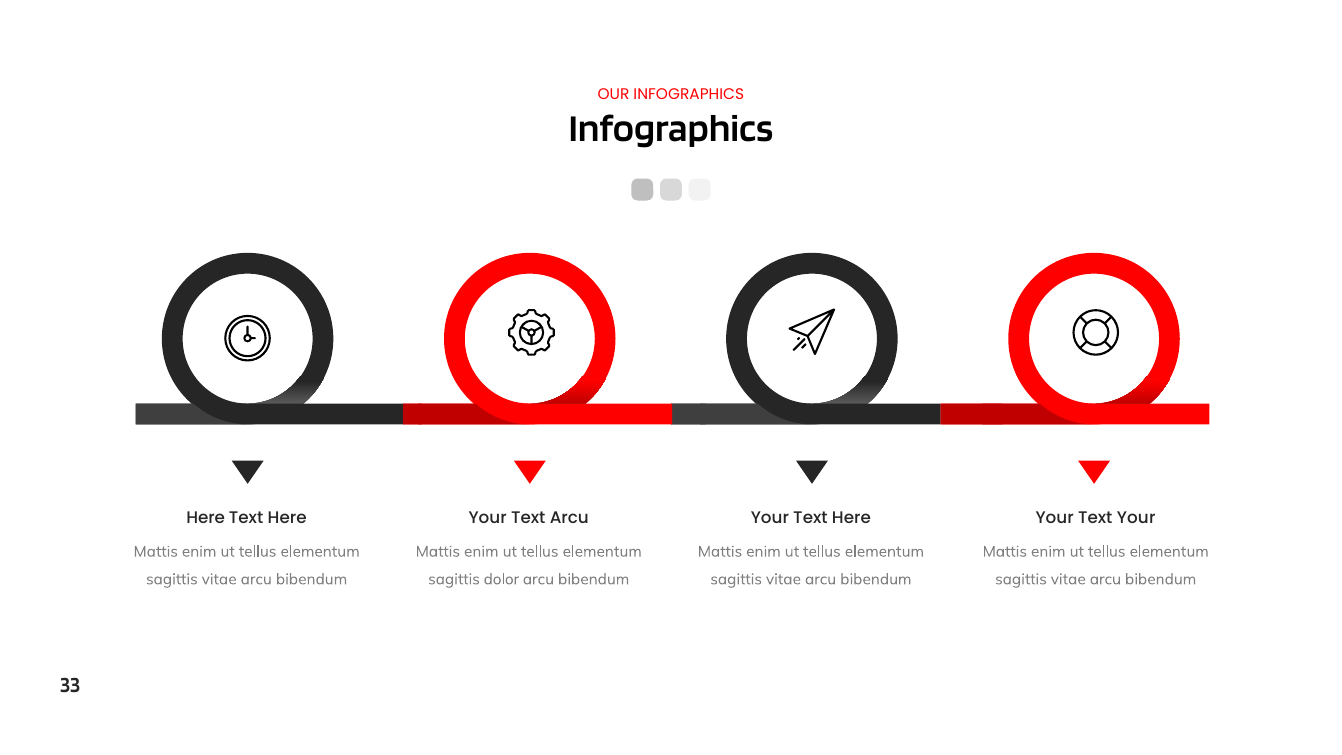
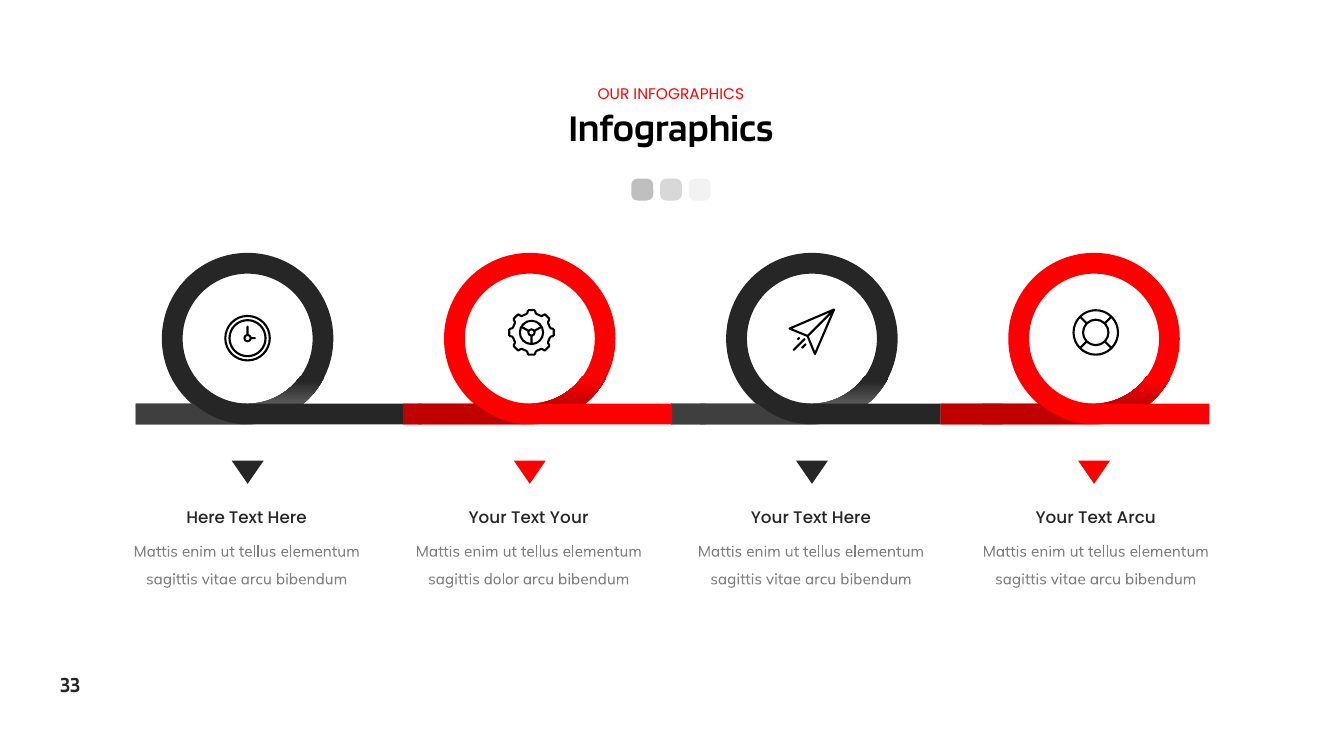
Text Arcu: Arcu -> Your
Text Your: Your -> Arcu
